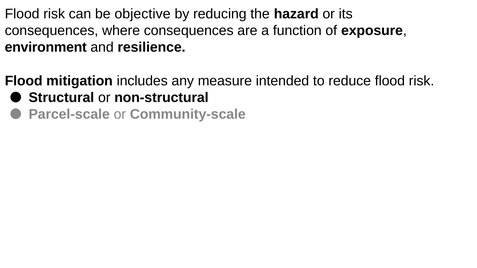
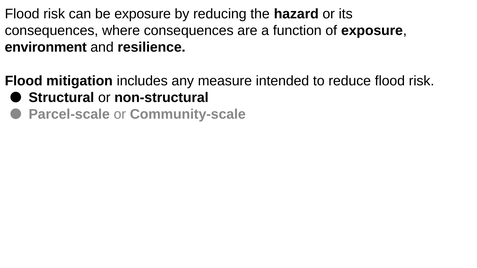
be objective: objective -> exposure
